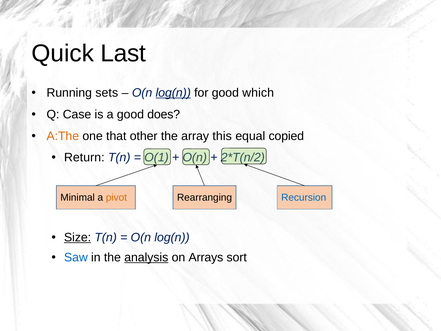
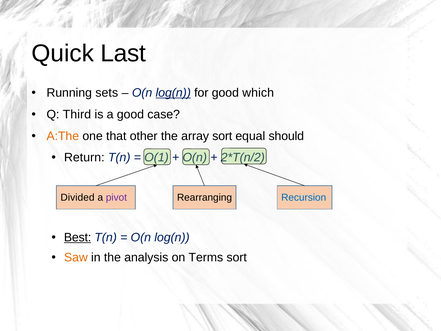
Case: Case -> Third
does: does -> case
array this: this -> sort
copied: copied -> should
Minimal: Minimal -> Divided
pivot colour: orange -> purple
Size: Size -> Best
Saw colour: blue -> orange
analysis underline: present -> none
Arrays: Arrays -> Terms
